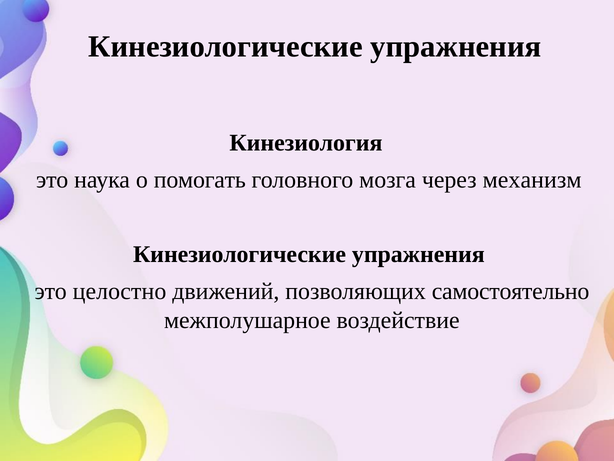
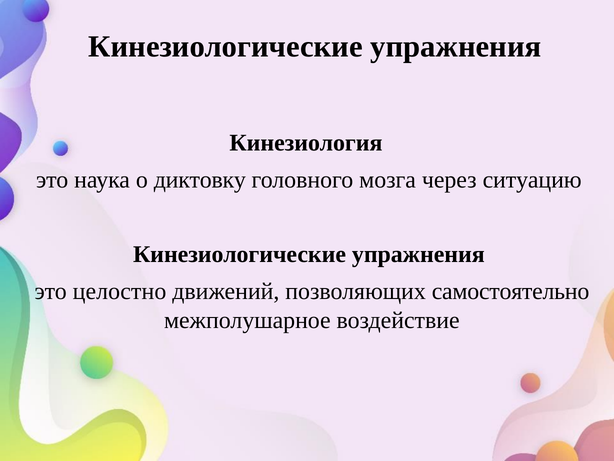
помогать: помогать -> диктовку
механизм: механизм -> ситуацию
